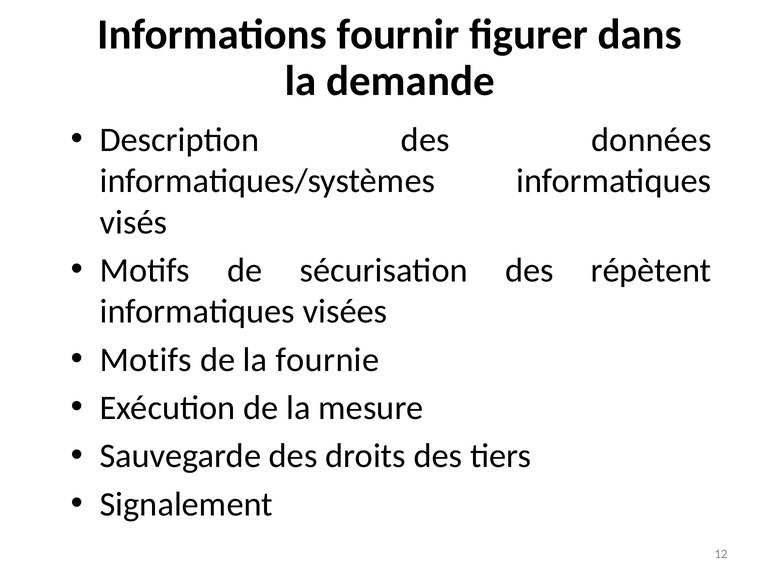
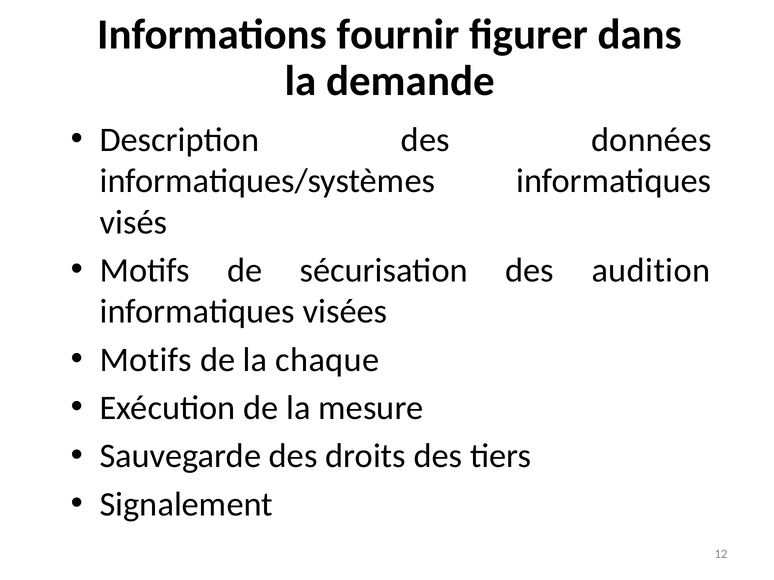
répètent: répètent -> audition
fournie: fournie -> chaque
